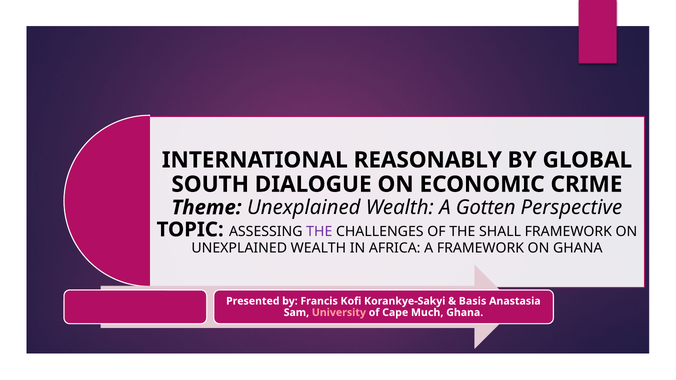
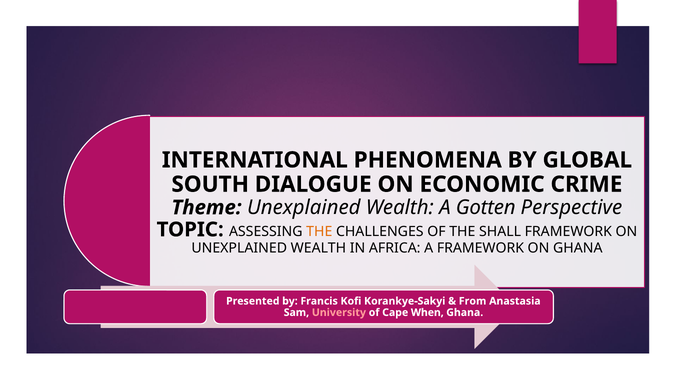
REASONABLY: REASONABLY -> PHENOMENA
THE at (319, 232) colour: purple -> orange
Basis: Basis -> From
Much: Much -> When
